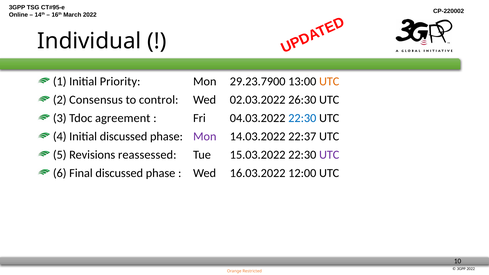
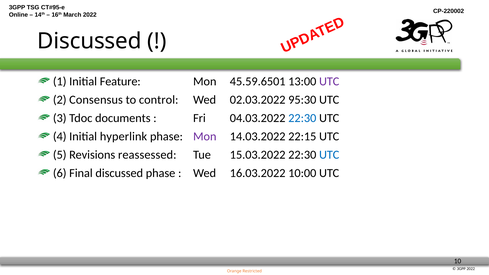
Individual at (89, 41): Individual -> Discussed
Priority: Priority -> Feature
29.23.7900: 29.23.7900 -> 45.59.6501
UTC at (329, 82) colour: orange -> purple
26:30: 26:30 -> 95:30
agreement: agreement -> documents
Initial discussed: discussed -> hyperlink
22:37: 22:37 -> 22:15
UTC at (329, 155) colour: purple -> blue
12:00: 12:00 -> 10:00
